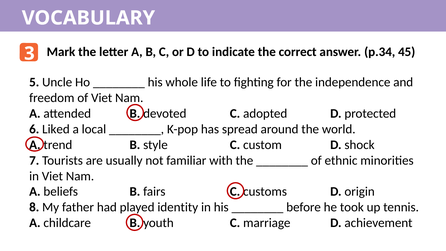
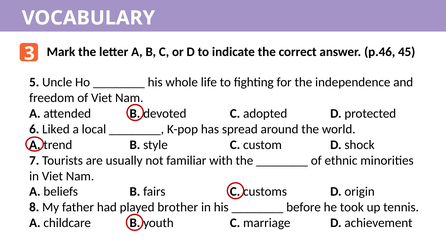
p.34: p.34 -> p.46
identity: identity -> brother
